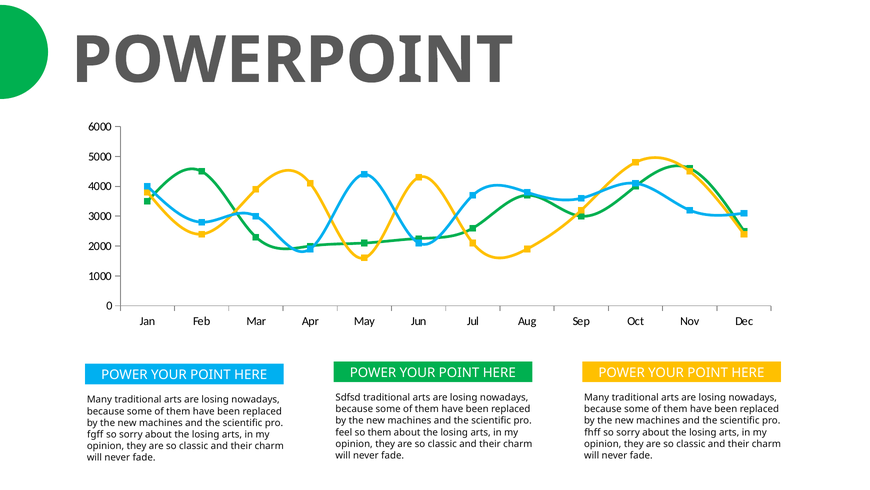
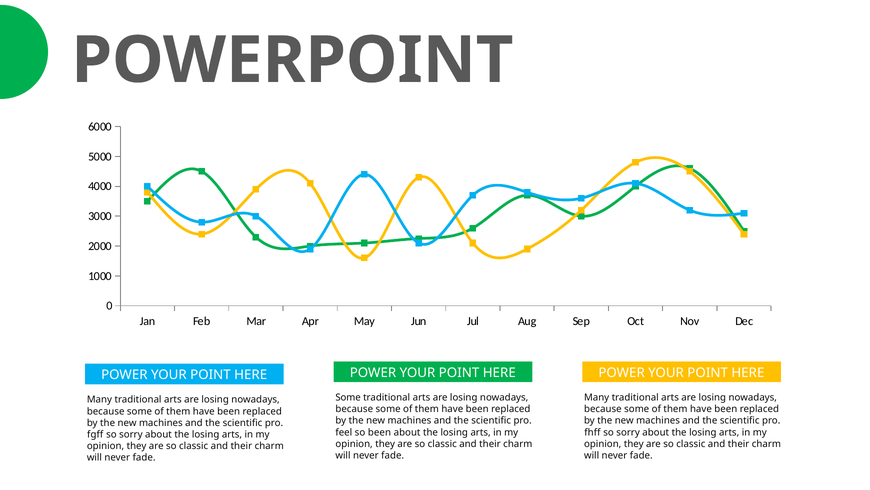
Sdfsd at (348, 397): Sdfsd -> Some
so them: them -> been
